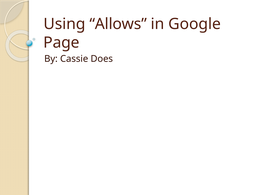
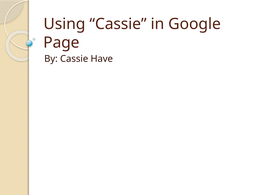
Using Allows: Allows -> Cassie
Does: Does -> Have
